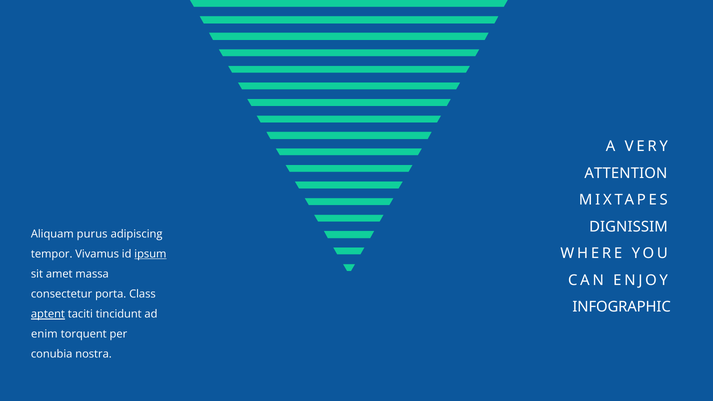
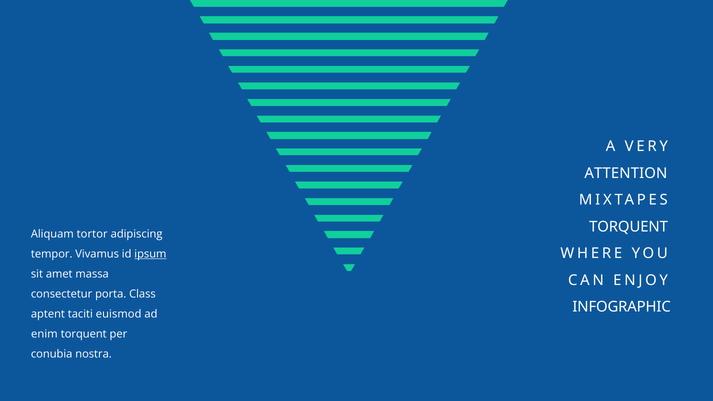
DIGNISSIM at (628, 227): DIGNISSIM -> TORQUENT
purus: purus -> tortor
aptent underline: present -> none
tincidunt: tincidunt -> euismod
